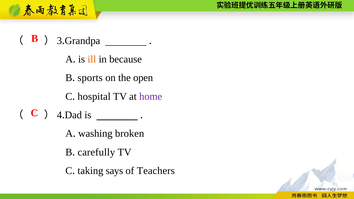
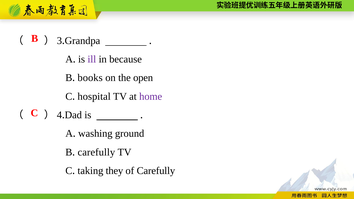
ill colour: orange -> purple
sports: sports -> books
broken: broken -> ground
says: says -> they
of Teachers: Teachers -> Carefully
